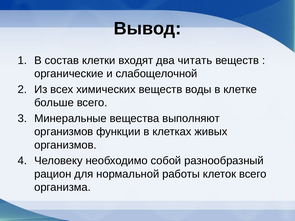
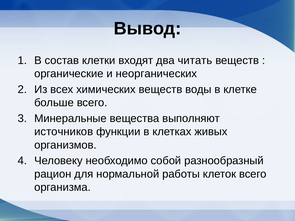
слабощелочной: слабощелочной -> неорганических
организмов at (64, 132): организмов -> источников
